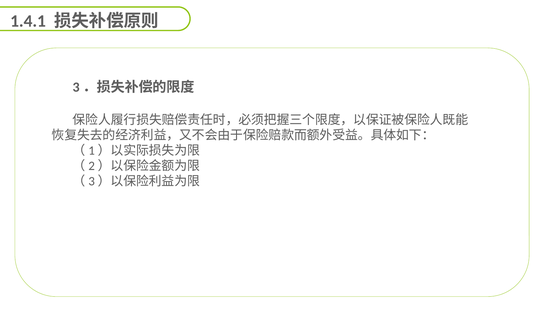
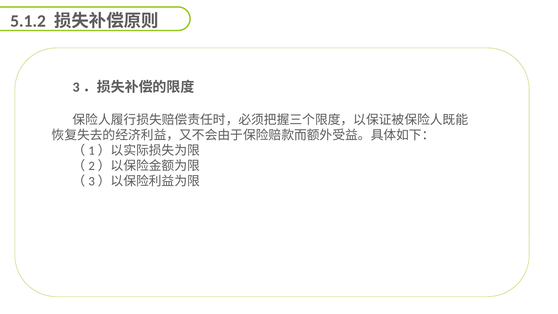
1.4.1: 1.4.1 -> 5.1.2
